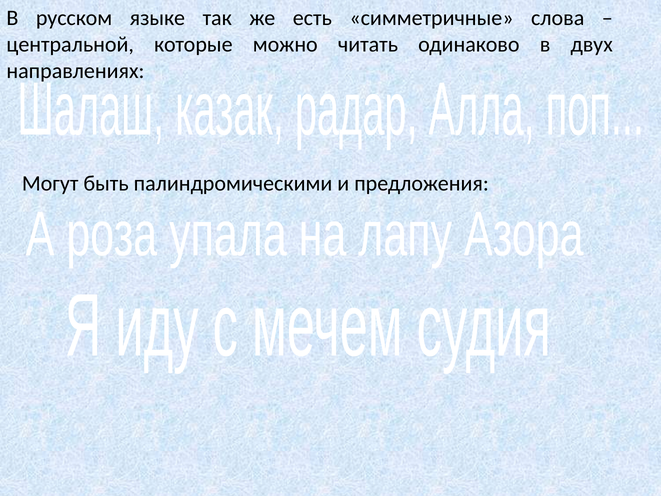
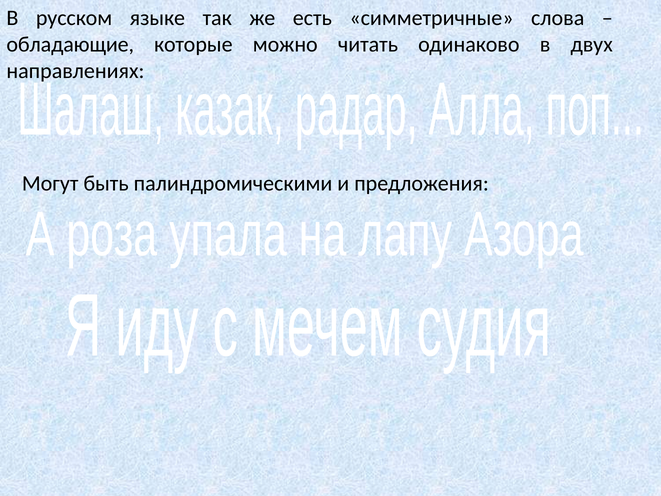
центральной: центральной -> обладающие
